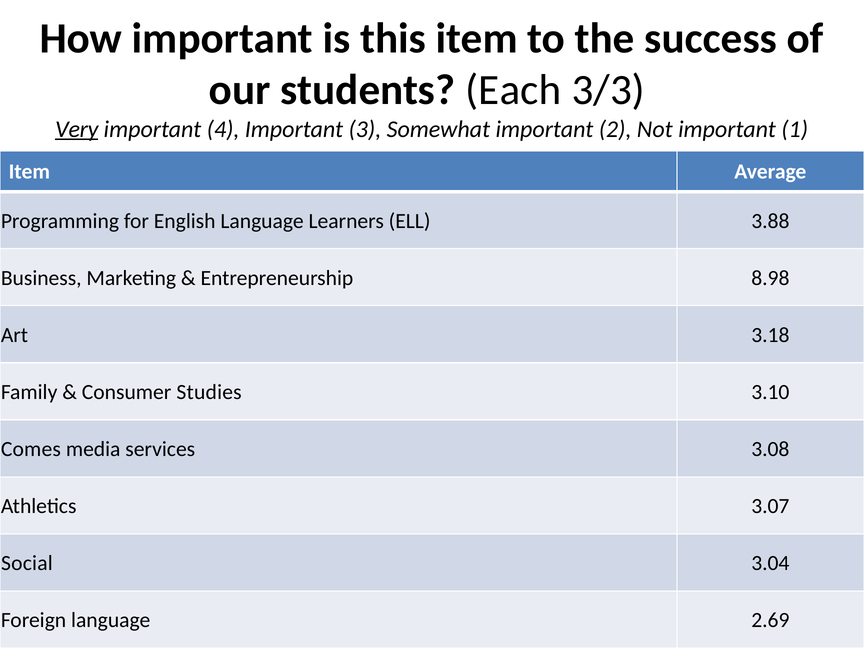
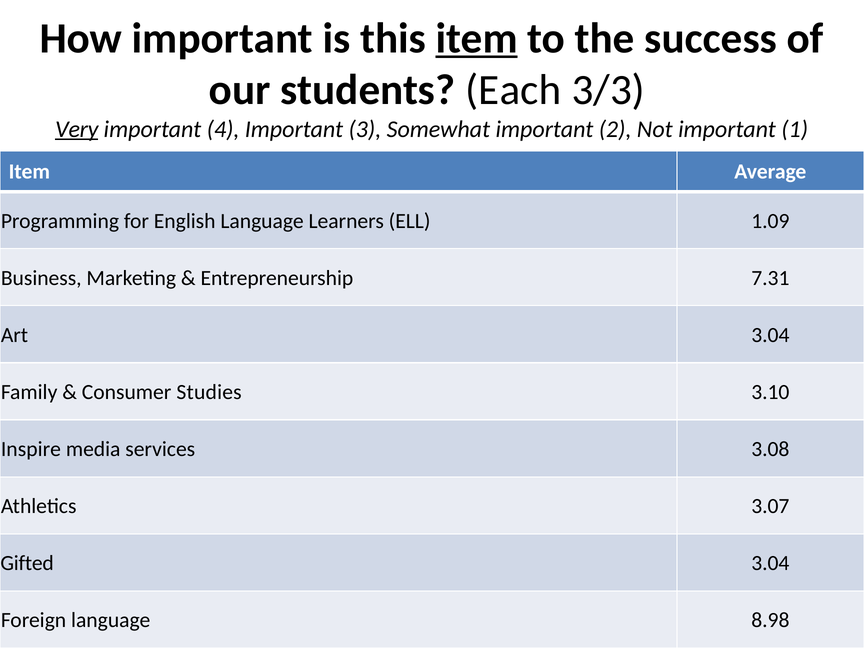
item at (477, 38) underline: none -> present
3.88: 3.88 -> 1.09
8.98: 8.98 -> 7.31
Art 3.18: 3.18 -> 3.04
Comes: Comes -> Inspire
Social: Social -> Gifted
2.69: 2.69 -> 8.98
